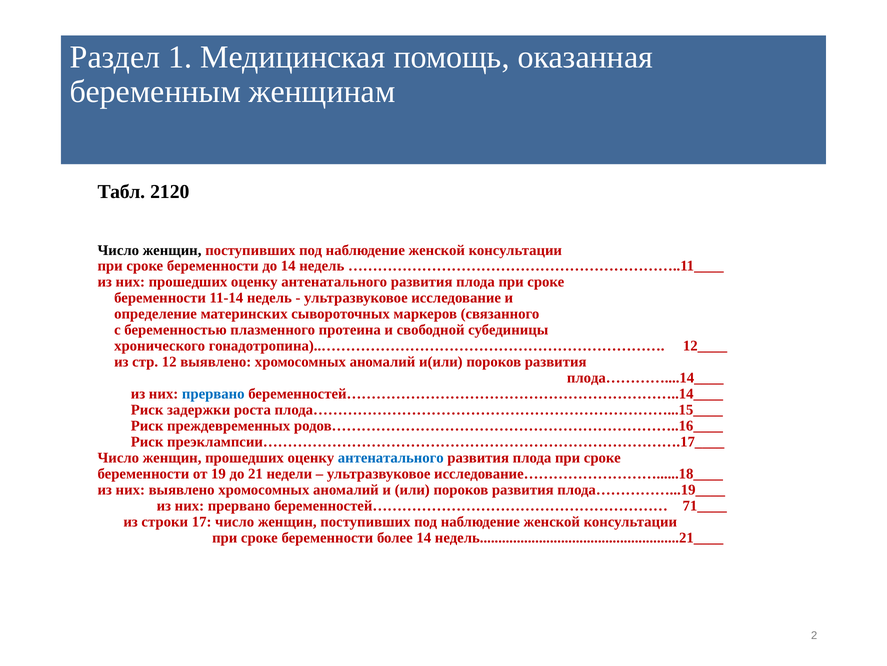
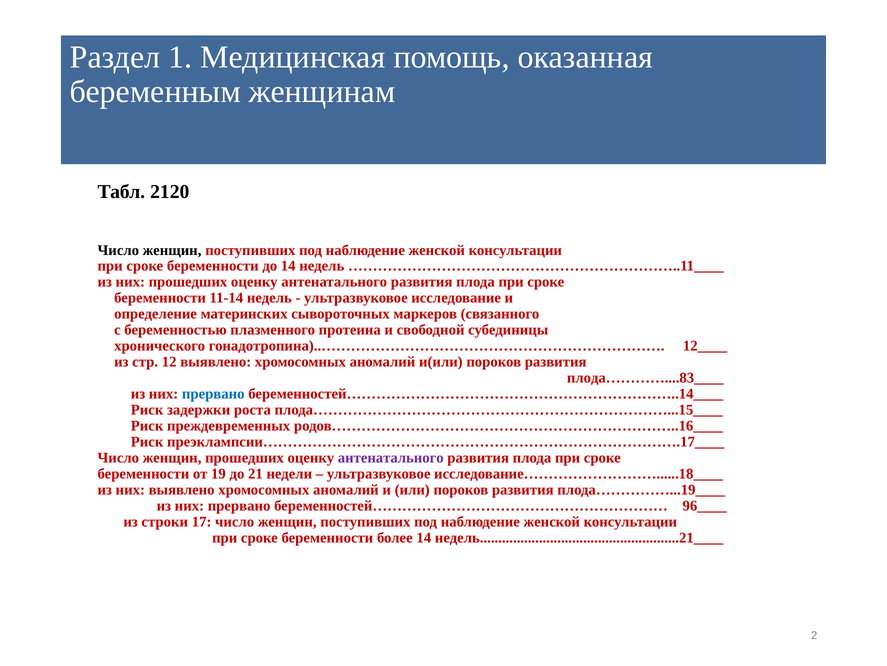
плода…………....14____: плода…………....14____ -> плода…………....83____
антенатального at (391, 457) colour: blue -> purple
71____: 71____ -> 96____
